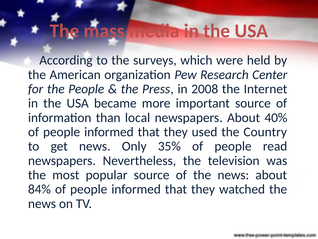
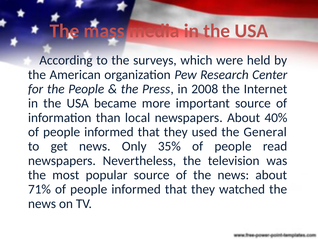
Country: Country -> General
84%: 84% -> 71%
